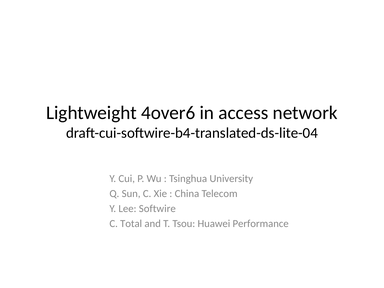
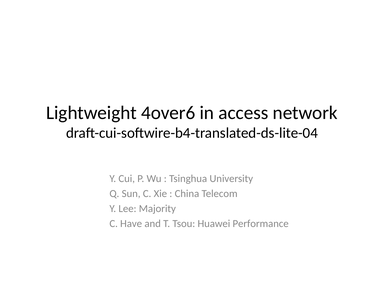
Softwire: Softwire -> Majority
Total: Total -> Have
